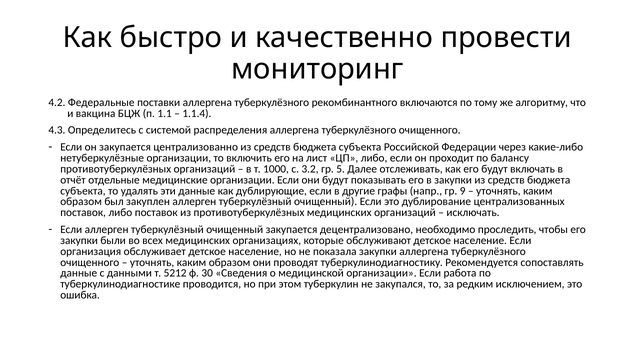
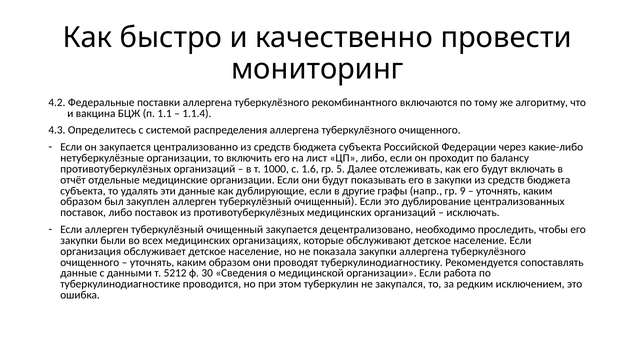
3.2: 3.2 -> 1.6
